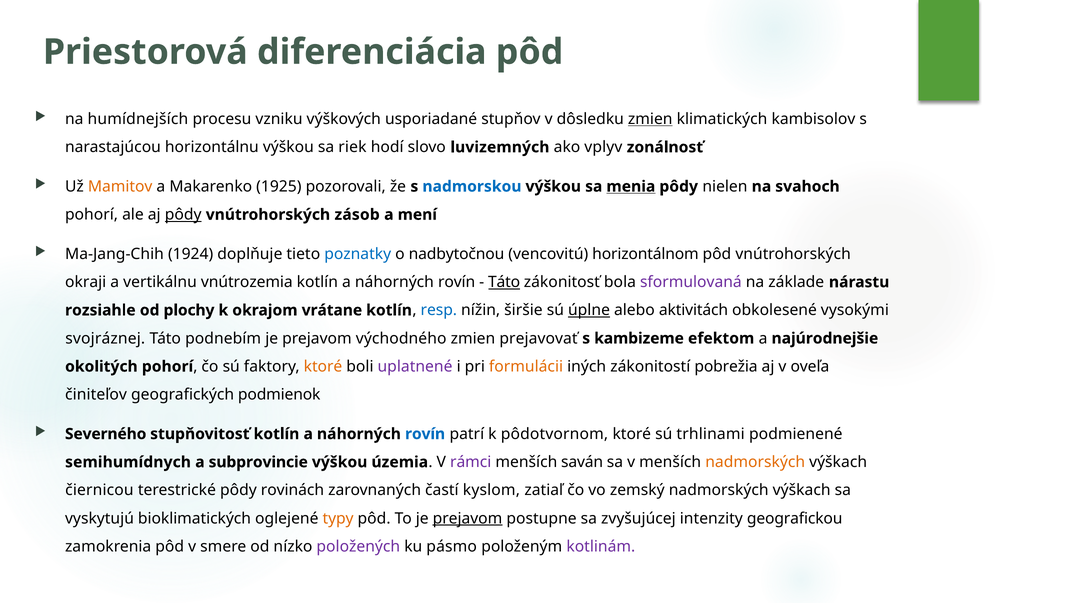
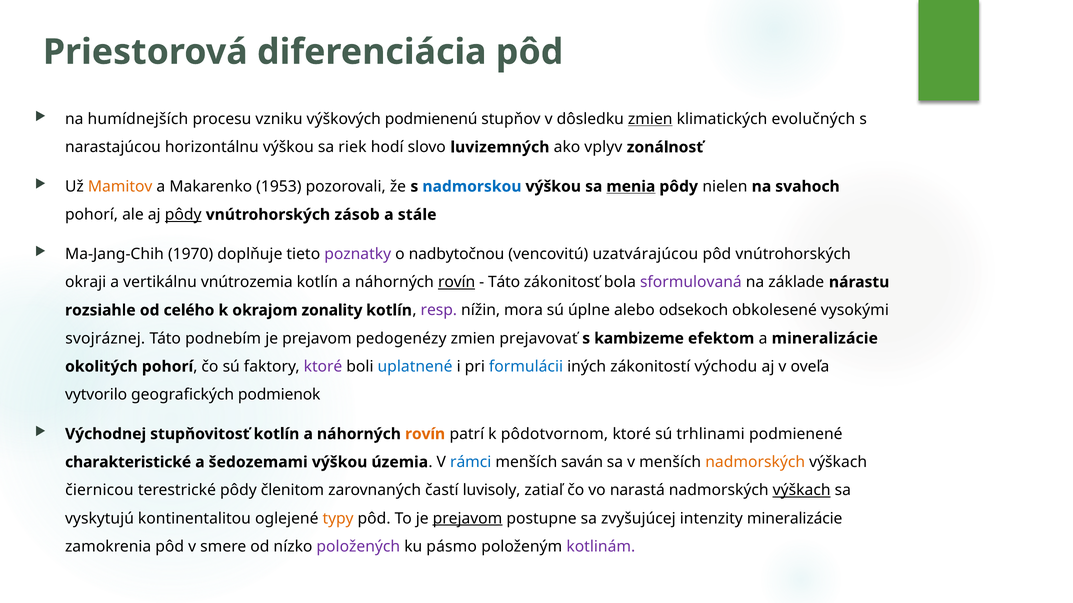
usporiadané: usporiadané -> podmienenú
kambisolov: kambisolov -> evolučných
1925: 1925 -> 1953
mení: mení -> stále
1924: 1924 -> 1970
poznatky colour: blue -> purple
horizontálnom: horizontálnom -> uzatvárajúcou
rovín at (457, 282) underline: none -> present
Táto at (504, 282) underline: present -> none
plochy: plochy -> celého
vrátane: vrátane -> zonality
resp colour: blue -> purple
širšie: širšie -> mora
úplne underline: present -> none
aktivitách: aktivitách -> odsekoch
východného: východného -> pedogenézy
a najúrodnejšie: najúrodnejšie -> mineralizácie
ktoré at (323, 367) colour: orange -> purple
uplatnené colour: purple -> blue
formulácii colour: orange -> blue
pobrežia: pobrežia -> východu
činiteľov: činiteľov -> vytvorilo
Severného: Severného -> Východnej
rovín at (425, 434) colour: blue -> orange
semihumídnych: semihumídnych -> charakteristické
subprovincie: subprovincie -> šedozemami
rámci colour: purple -> blue
rovinách: rovinách -> členitom
kyslom: kyslom -> luvisoly
zemský: zemský -> narastá
výškach at (802, 491) underline: none -> present
bioklimatických: bioklimatických -> kontinentalitou
intenzity geografickou: geografickou -> mineralizácie
